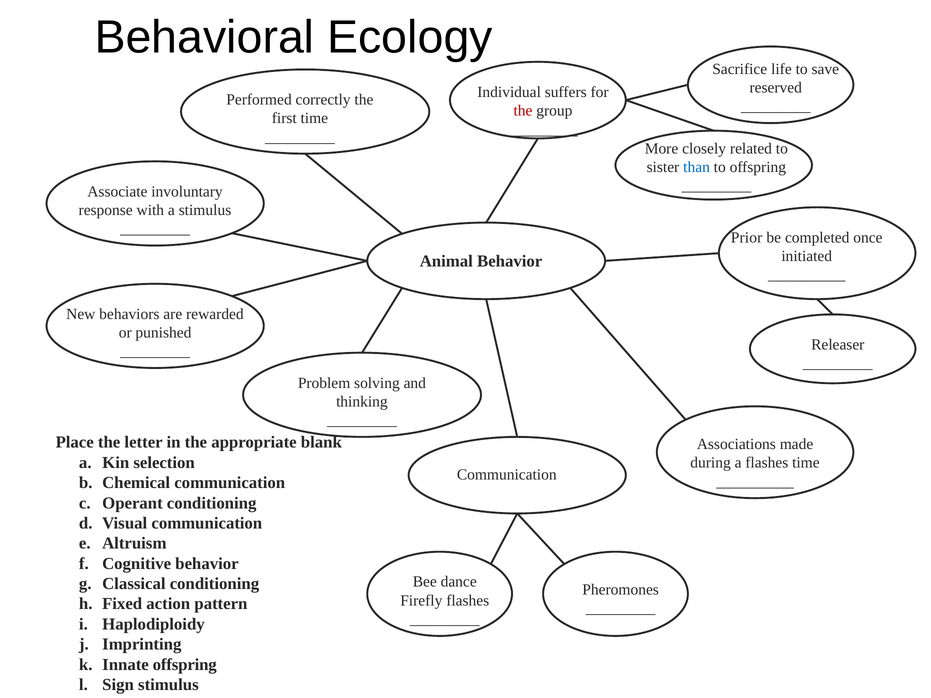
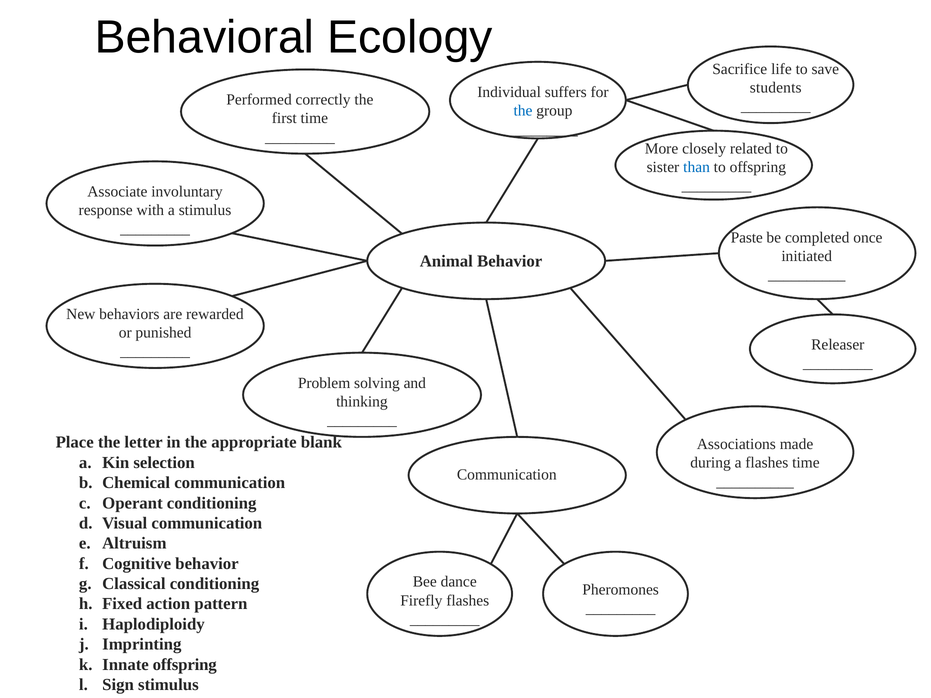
reserved: reserved -> students
the at (523, 111) colour: red -> blue
Prior: Prior -> Paste
